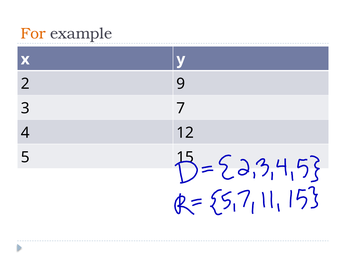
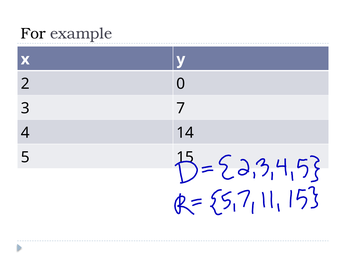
For colour: orange -> black
9: 9 -> 0
12: 12 -> 14
